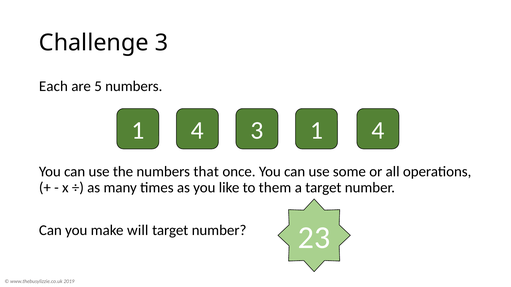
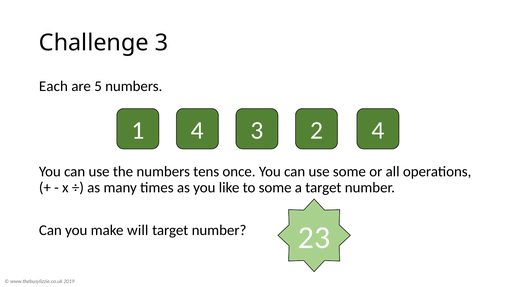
4 3 1: 1 -> 2
that: that -> tens
to them: them -> some
